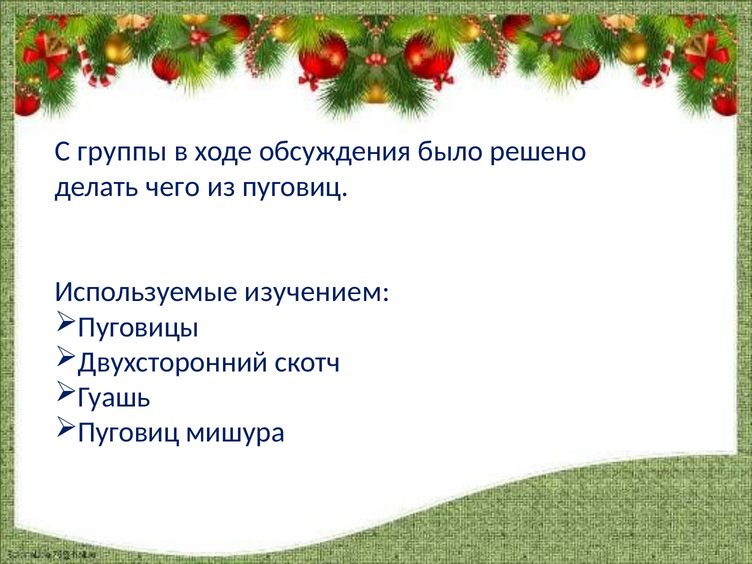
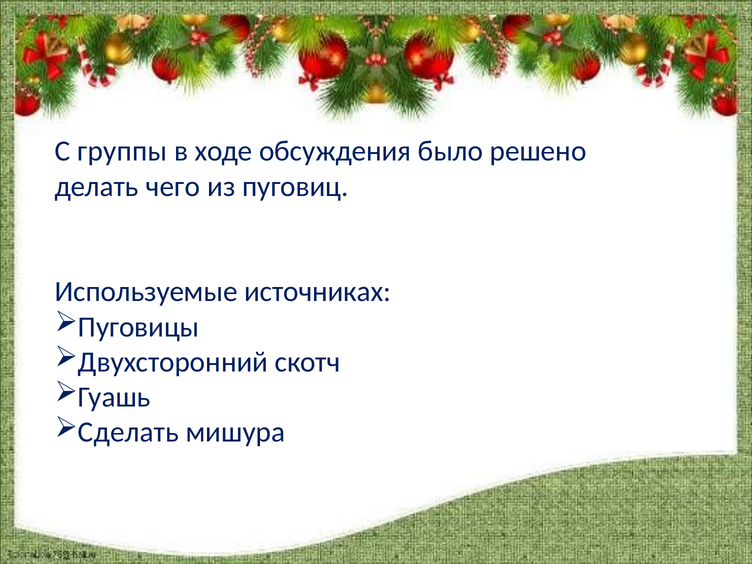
изучением: изучением -> источниках
Пуговиц at (129, 432): Пуговиц -> Сделать
